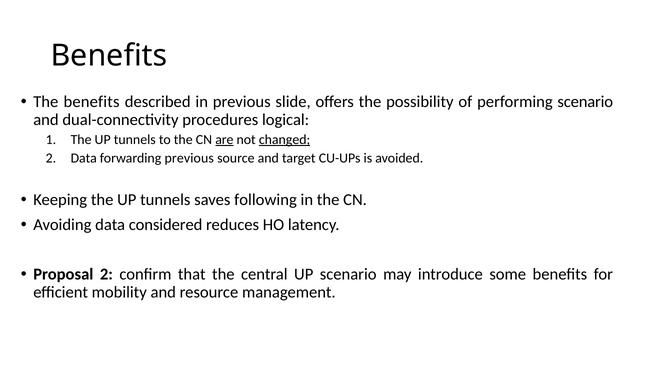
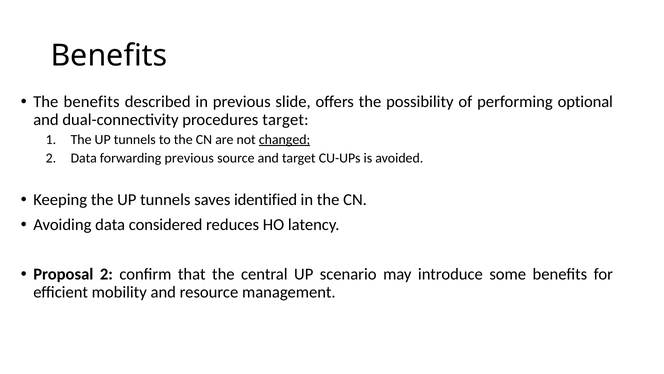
performing scenario: scenario -> optional
procedures logical: logical -> target
are underline: present -> none
following: following -> identified
